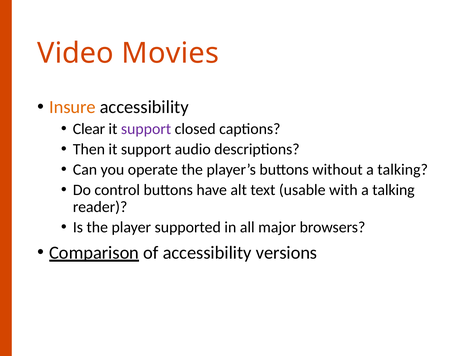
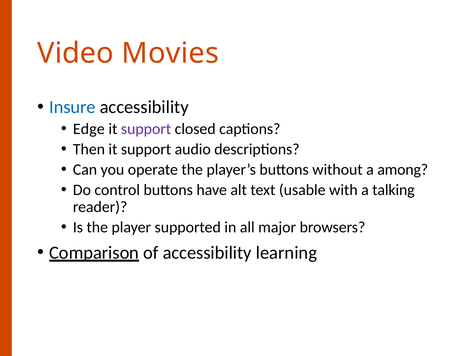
Insure colour: orange -> blue
Clear: Clear -> Edge
without a talking: talking -> among
versions: versions -> learning
